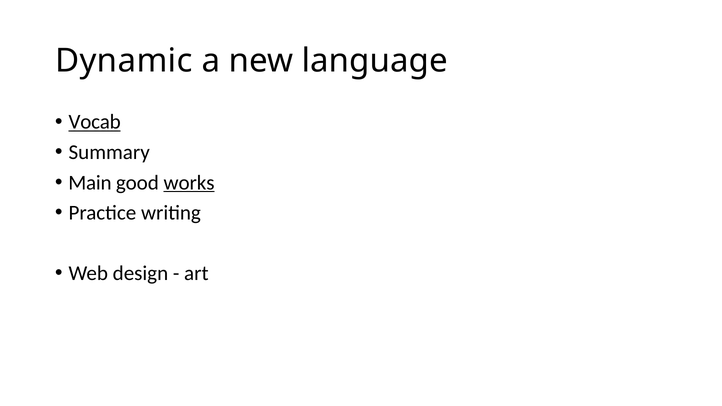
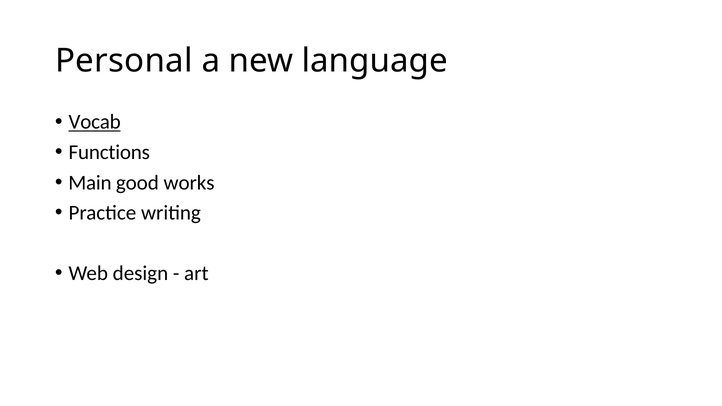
Dynamic: Dynamic -> Personal
Summary: Summary -> Functions
works underline: present -> none
